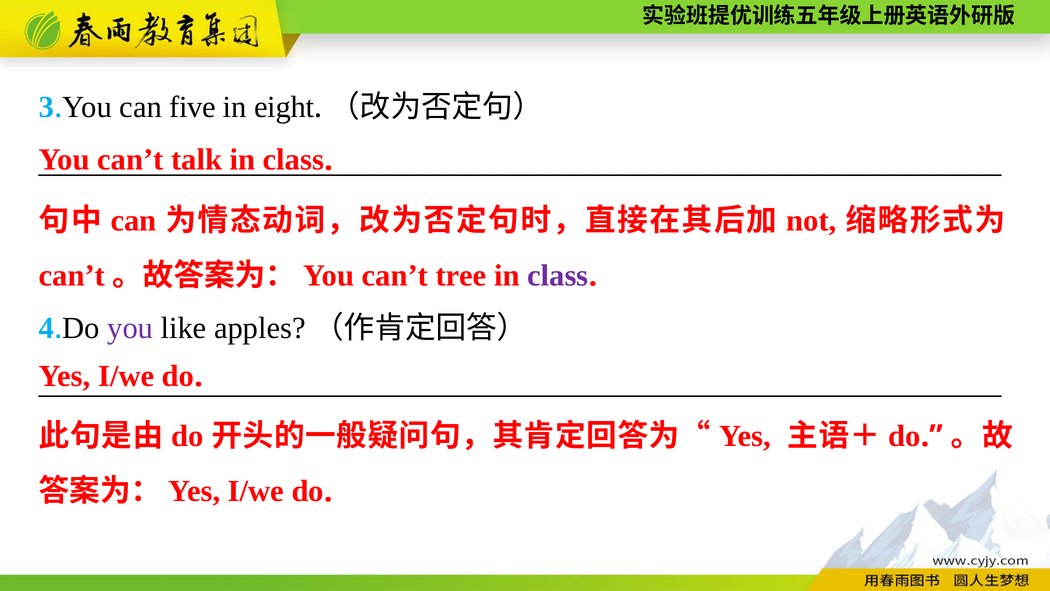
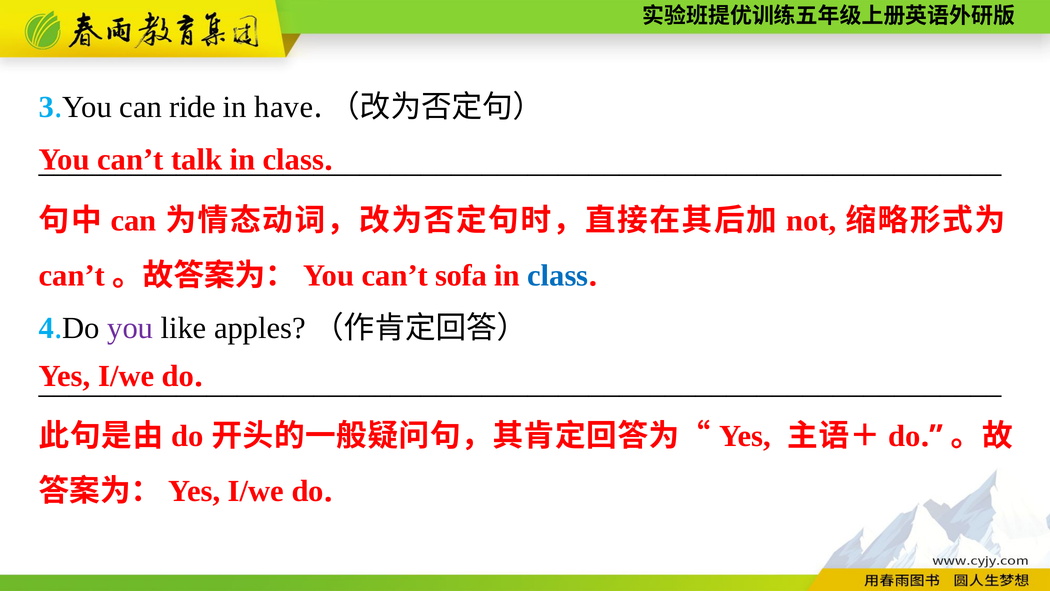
five: five -> ride
eight: eight -> have
tree: tree -> sofa
class at (558, 275) colour: purple -> blue
